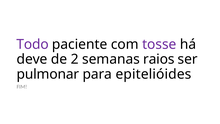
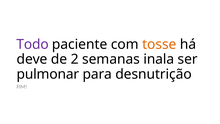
tosse colour: purple -> orange
raios: raios -> inala
epitelióides: epitelióides -> desnutrição
